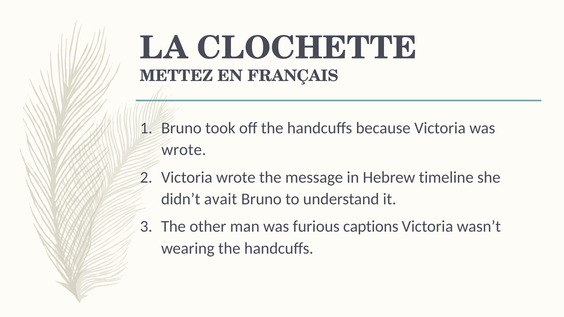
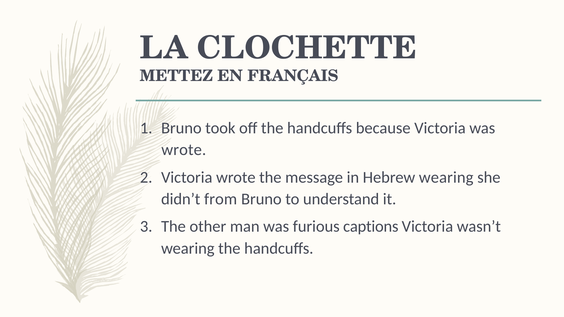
Hebrew timeline: timeline -> wearing
avait: avait -> from
